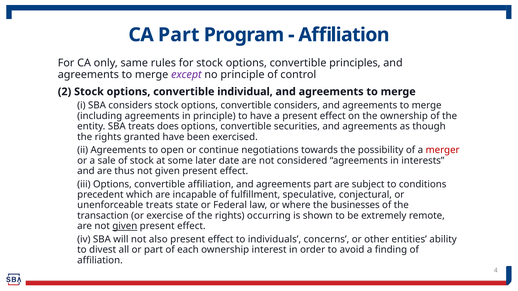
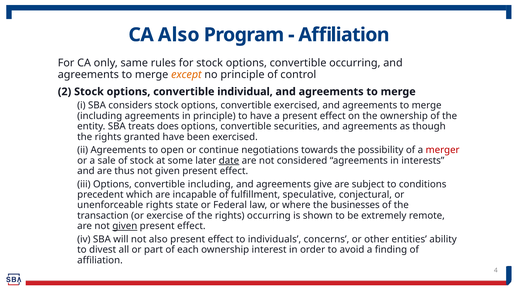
CA Part: Part -> Also
convertible principles: principles -> occurring
except colour: purple -> orange
convertible considers: considers -> exercised
date underline: none -> present
convertible affiliation: affiliation -> including
agreements part: part -> give
unenforceable treats: treats -> rights
